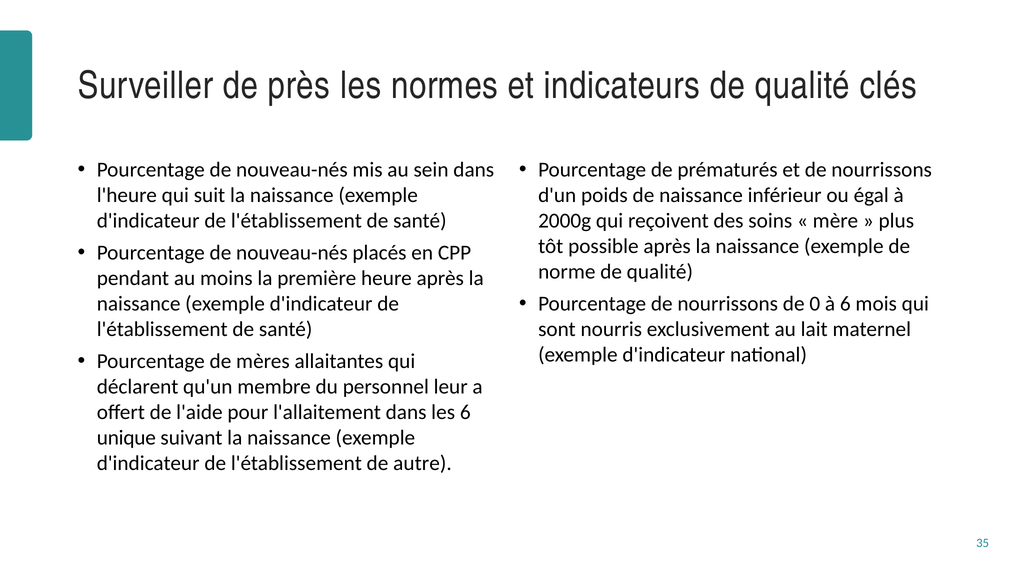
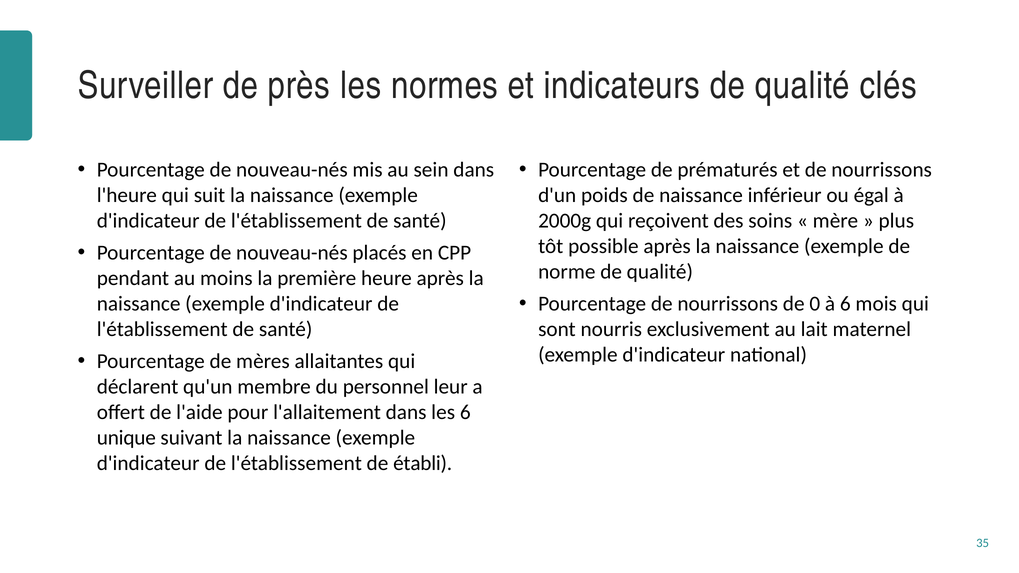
autre: autre -> établi
